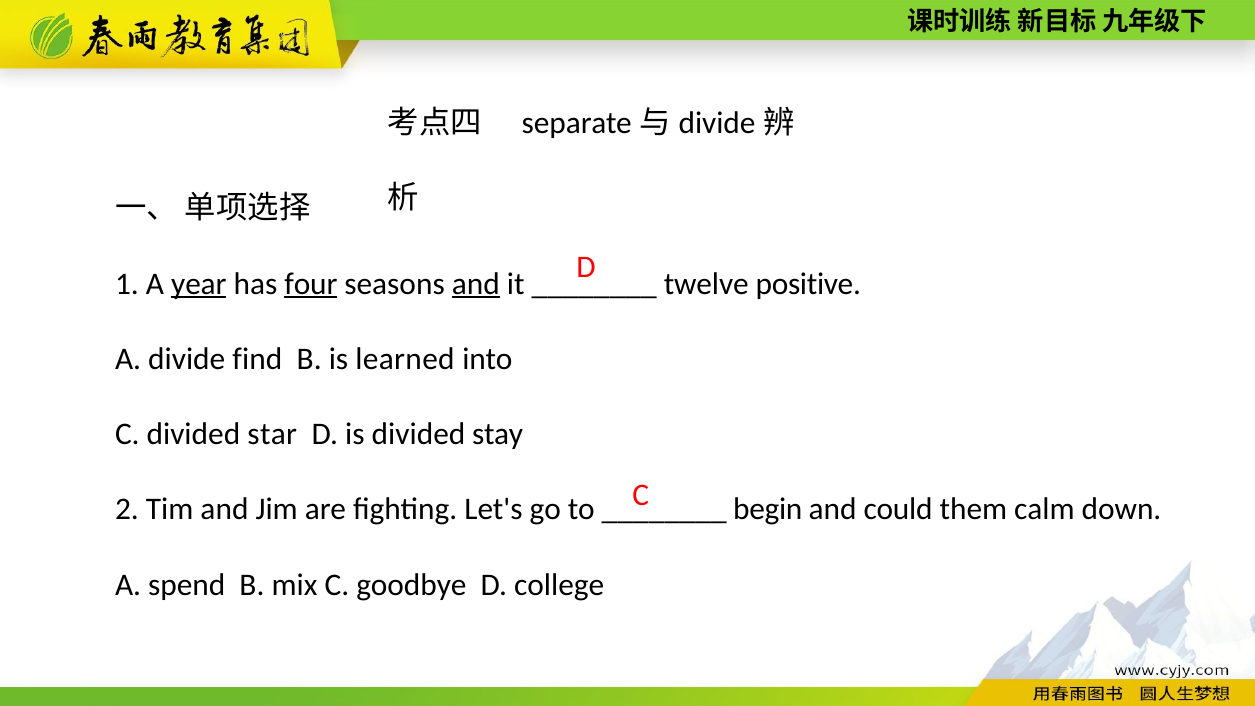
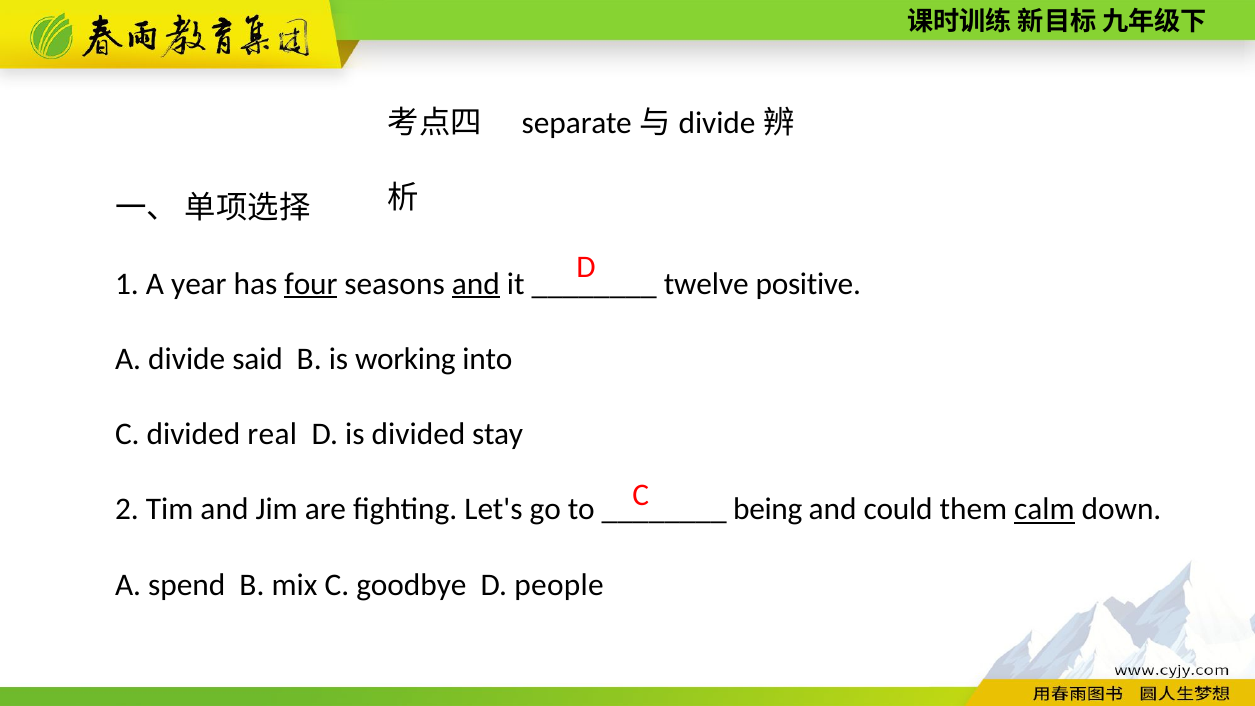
year underline: present -> none
find: find -> said
learned: learned -> working
star: star -> real
begin: begin -> being
calm underline: none -> present
college: college -> people
